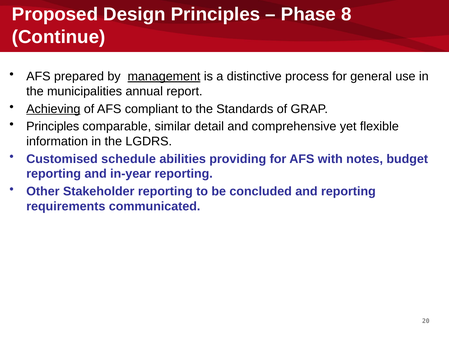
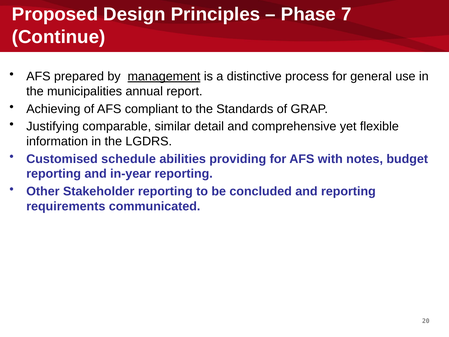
8: 8 -> 7
Achieving underline: present -> none
Principles at (53, 126): Principles -> Justifying
